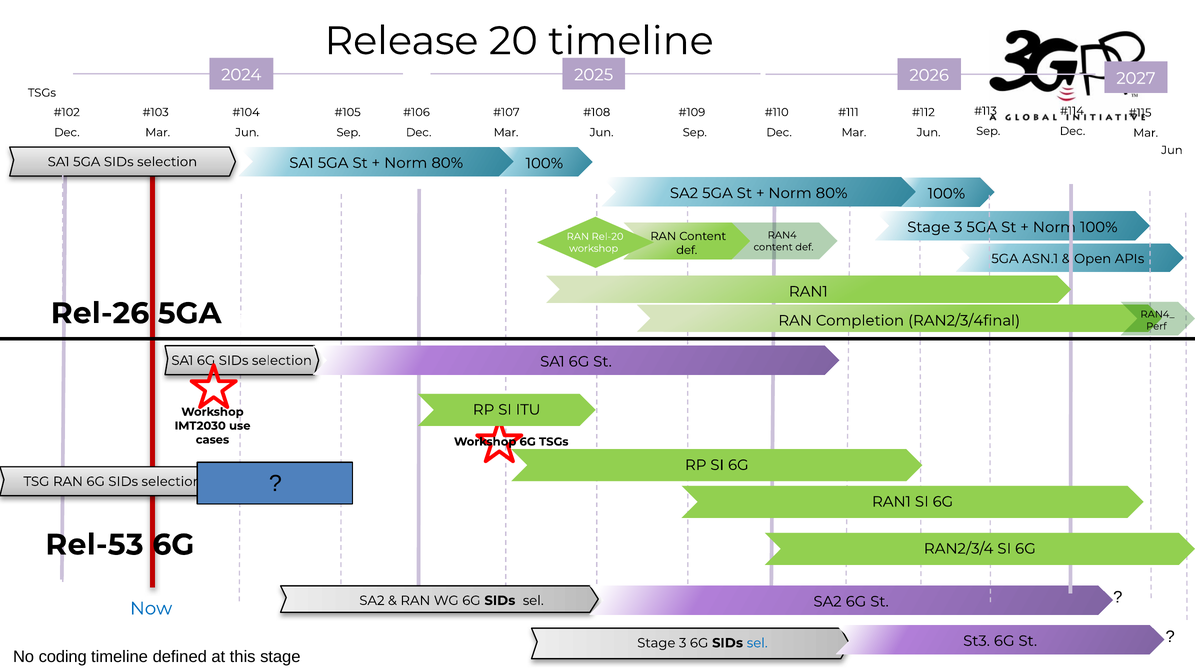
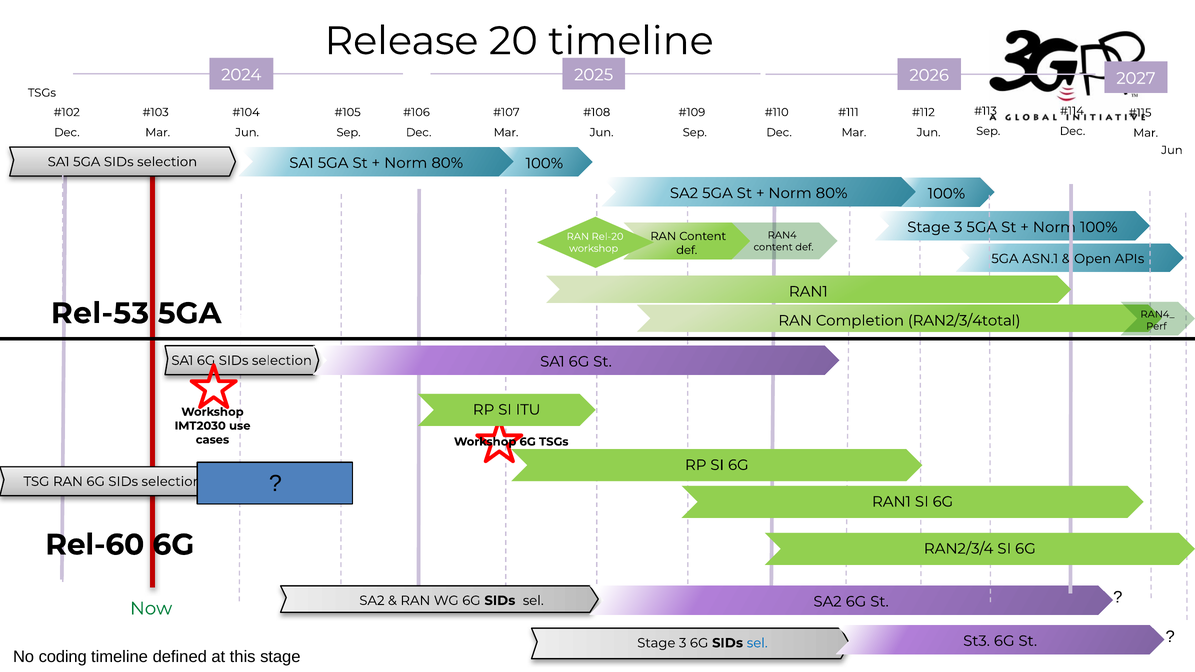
Rel-26: Rel-26 -> Rel-53
RAN2/3/4final: RAN2/3/4final -> RAN2/3/4total
Rel-53: Rel-53 -> Rel-60
Now colour: blue -> green
